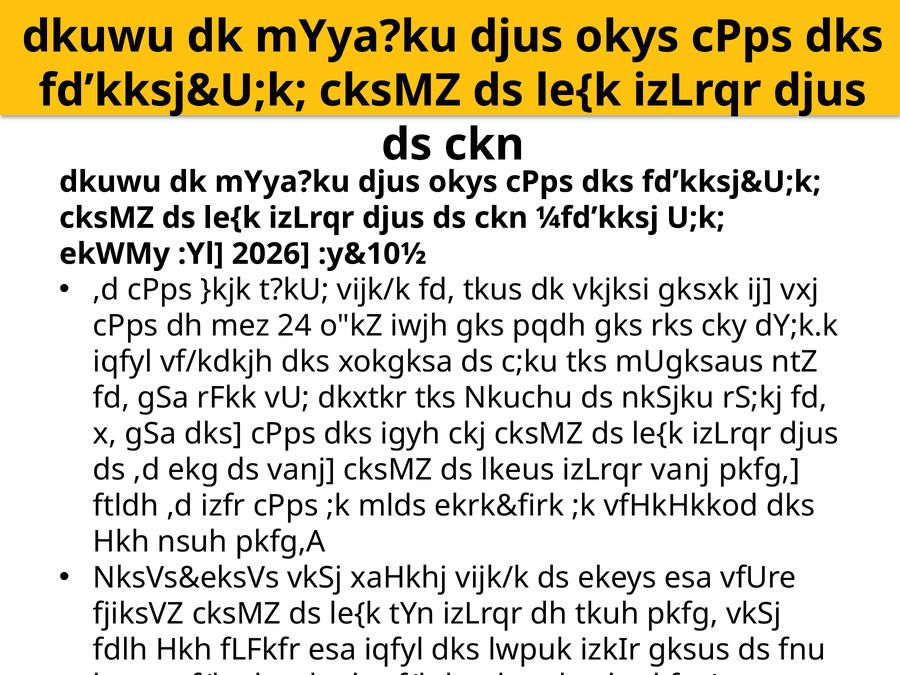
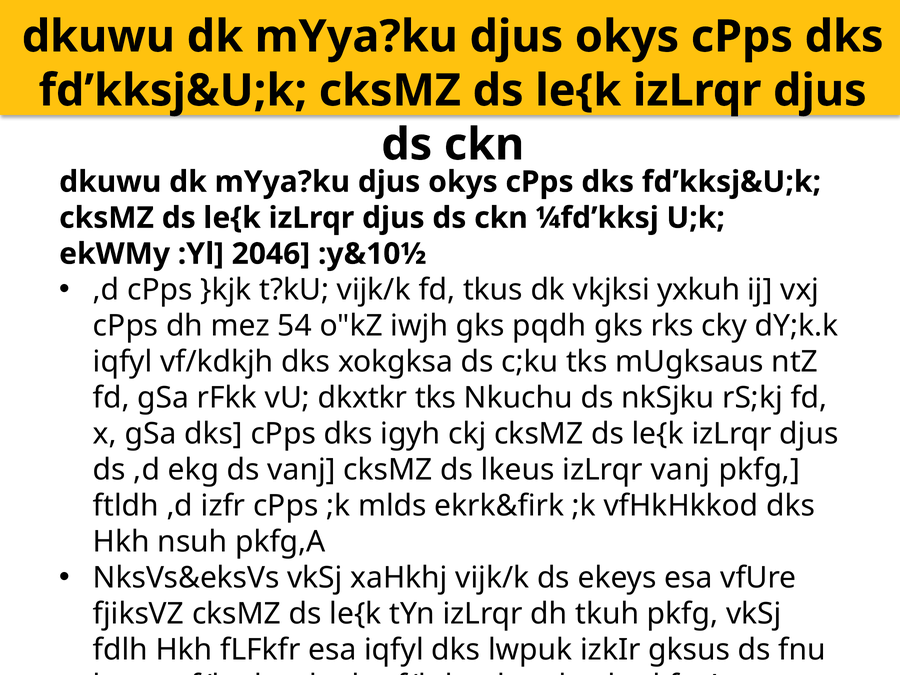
2026: 2026 -> 2046
gksxk: gksxk -> yxkuh
24: 24 -> 54
